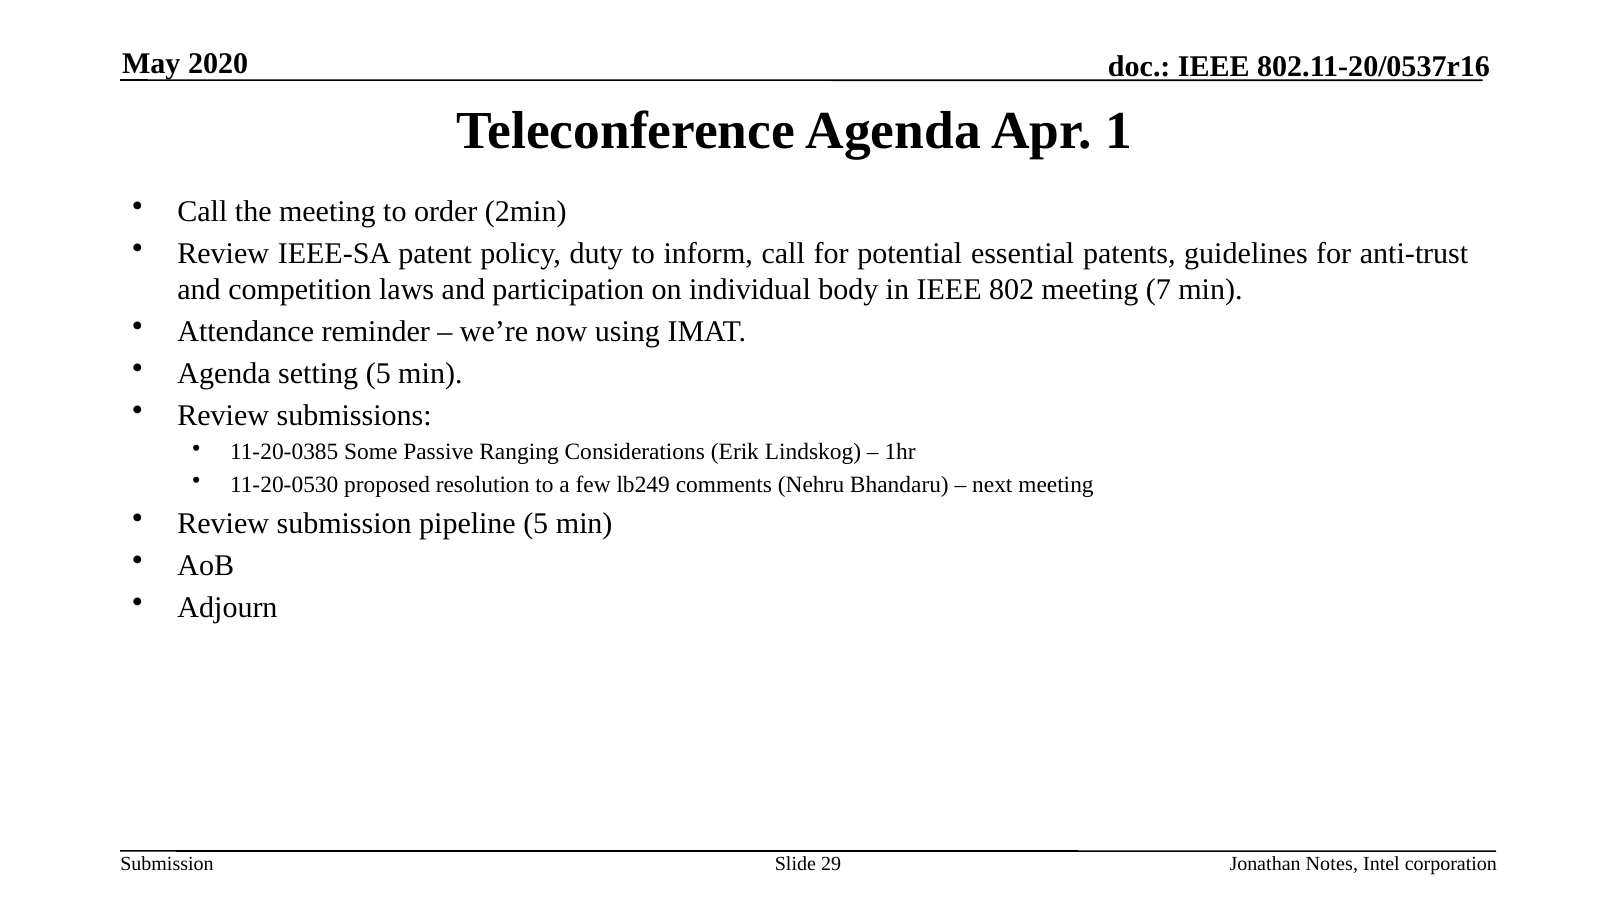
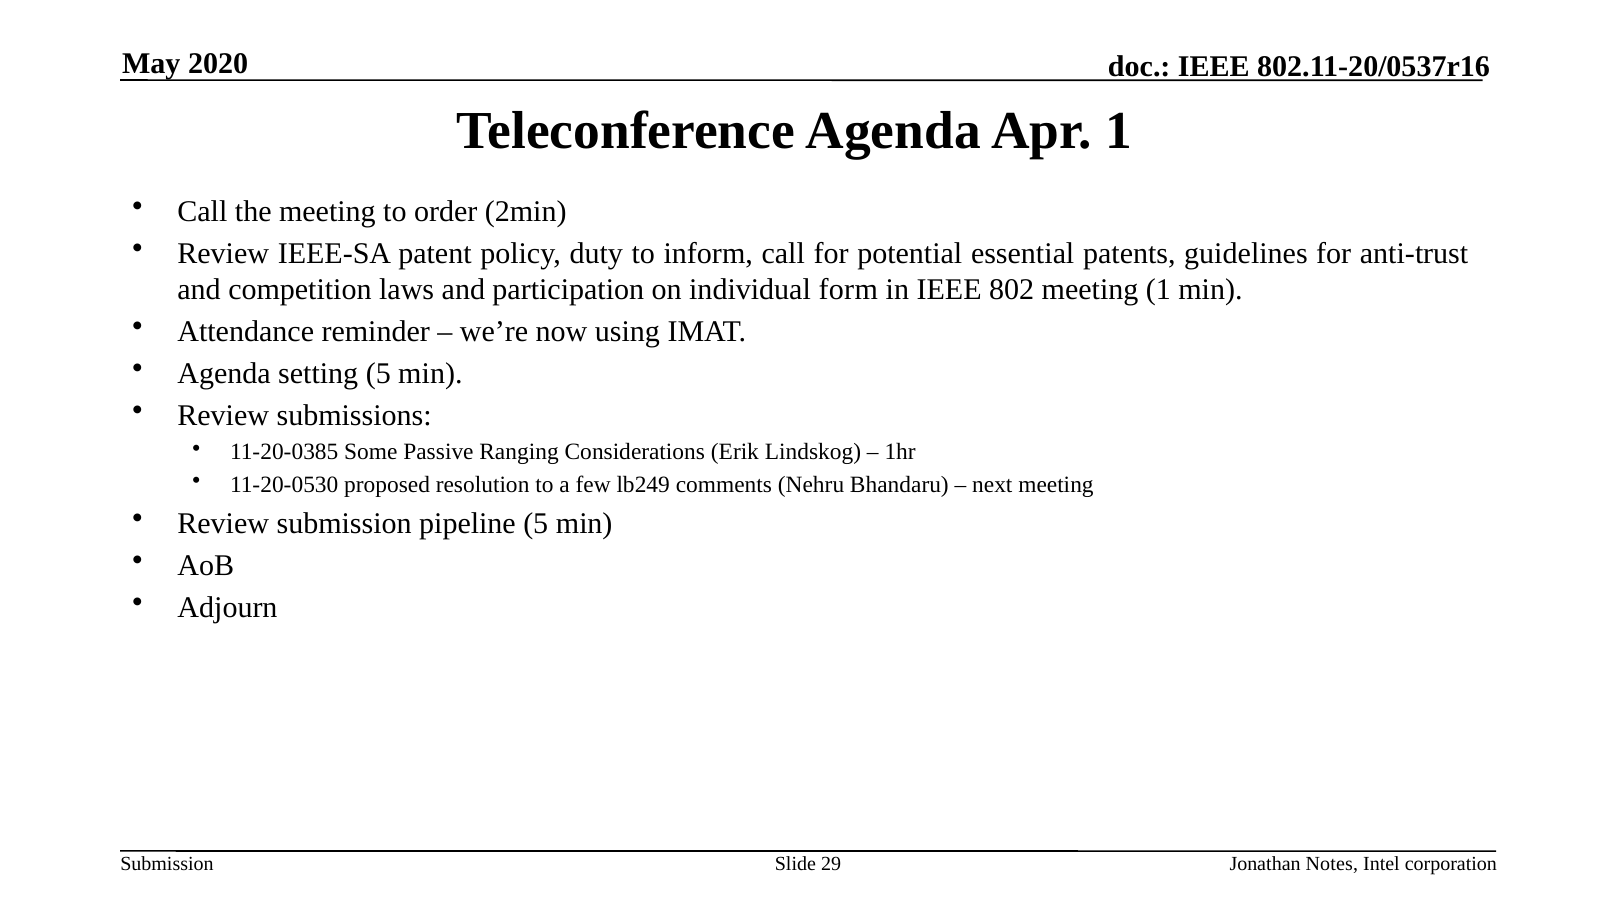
body: body -> form
meeting 7: 7 -> 1
